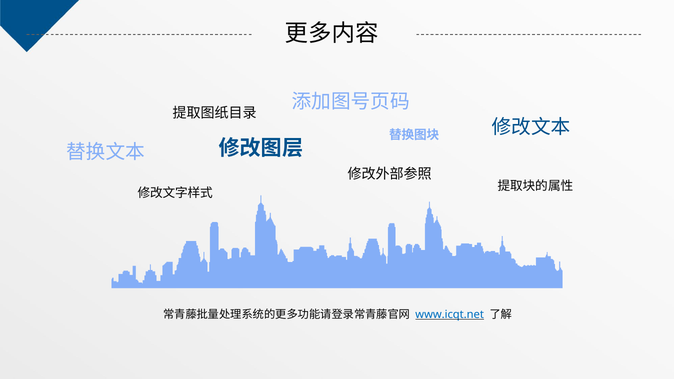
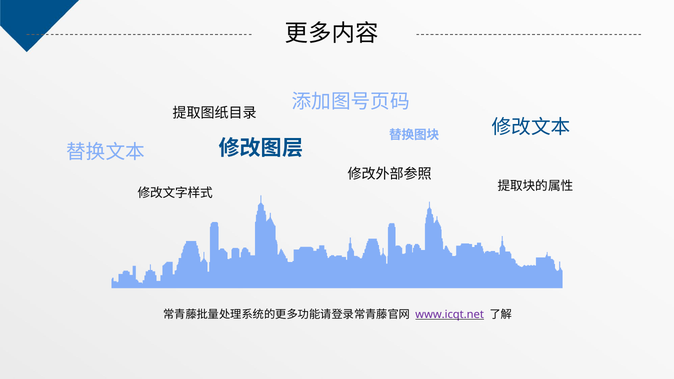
www.icqt.net colour: blue -> purple
